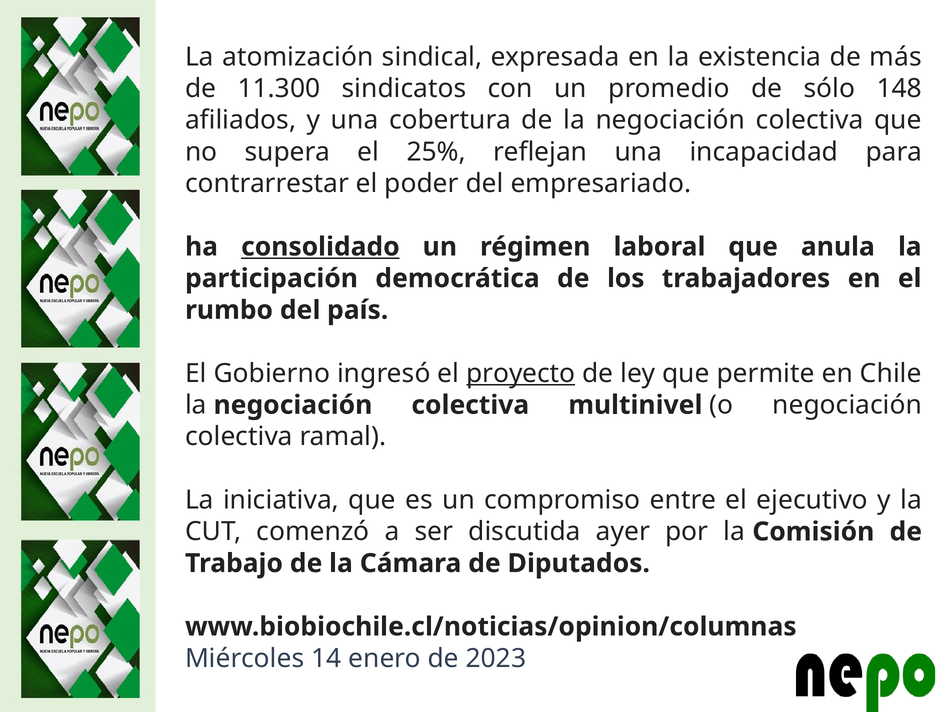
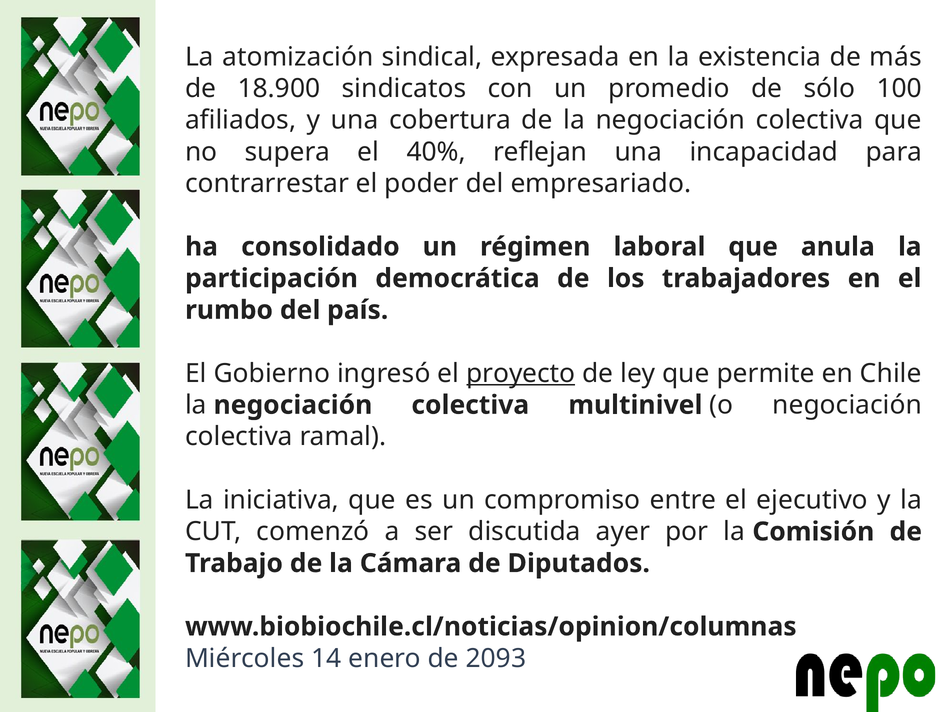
11.300: 11.300 -> 18.900
148: 148 -> 100
25%: 25% -> 40%
consolidado underline: present -> none
2023: 2023 -> 2093
